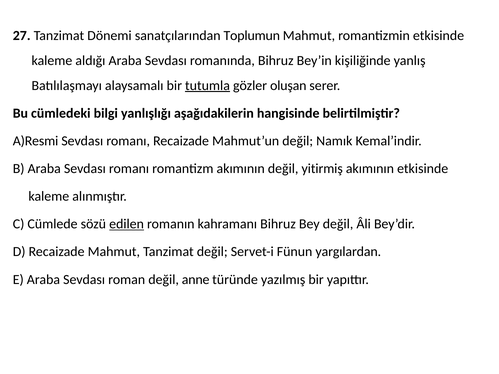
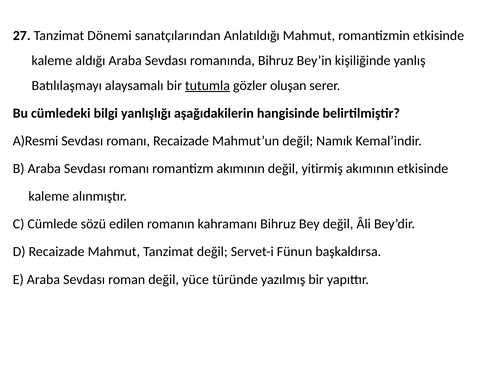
Toplumun: Toplumun -> Anlatıldığı
edilen underline: present -> none
yargılardan: yargılardan -> başkaldırsa
anne: anne -> yüce
